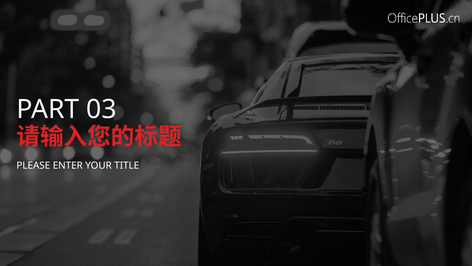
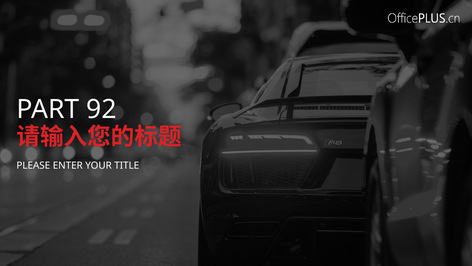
03: 03 -> 92
